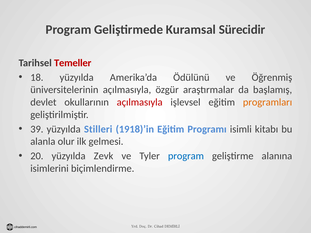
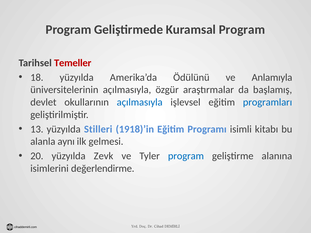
Kuramsal Sürecidir: Sürecidir -> Program
Öğrenmiş: Öğrenmiş -> Anlamıyla
açılmasıyla at (140, 102) colour: red -> blue
programları colour: orange -> blue
39: 39 -> 13
olur: olur -> aynı
biçimlendirme: biçimlendirme -> değerlendirme
